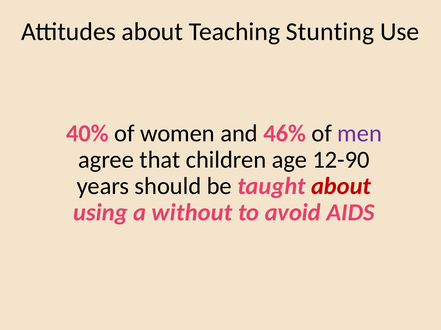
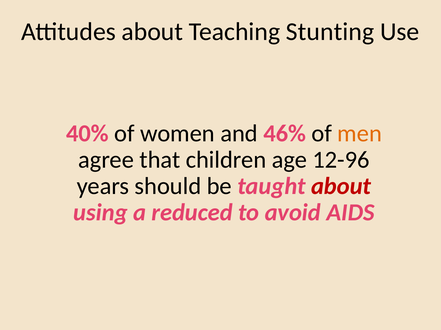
men colour: purple -> orange
12-90: 12-90 -> 12-96
without: without -> reduced
